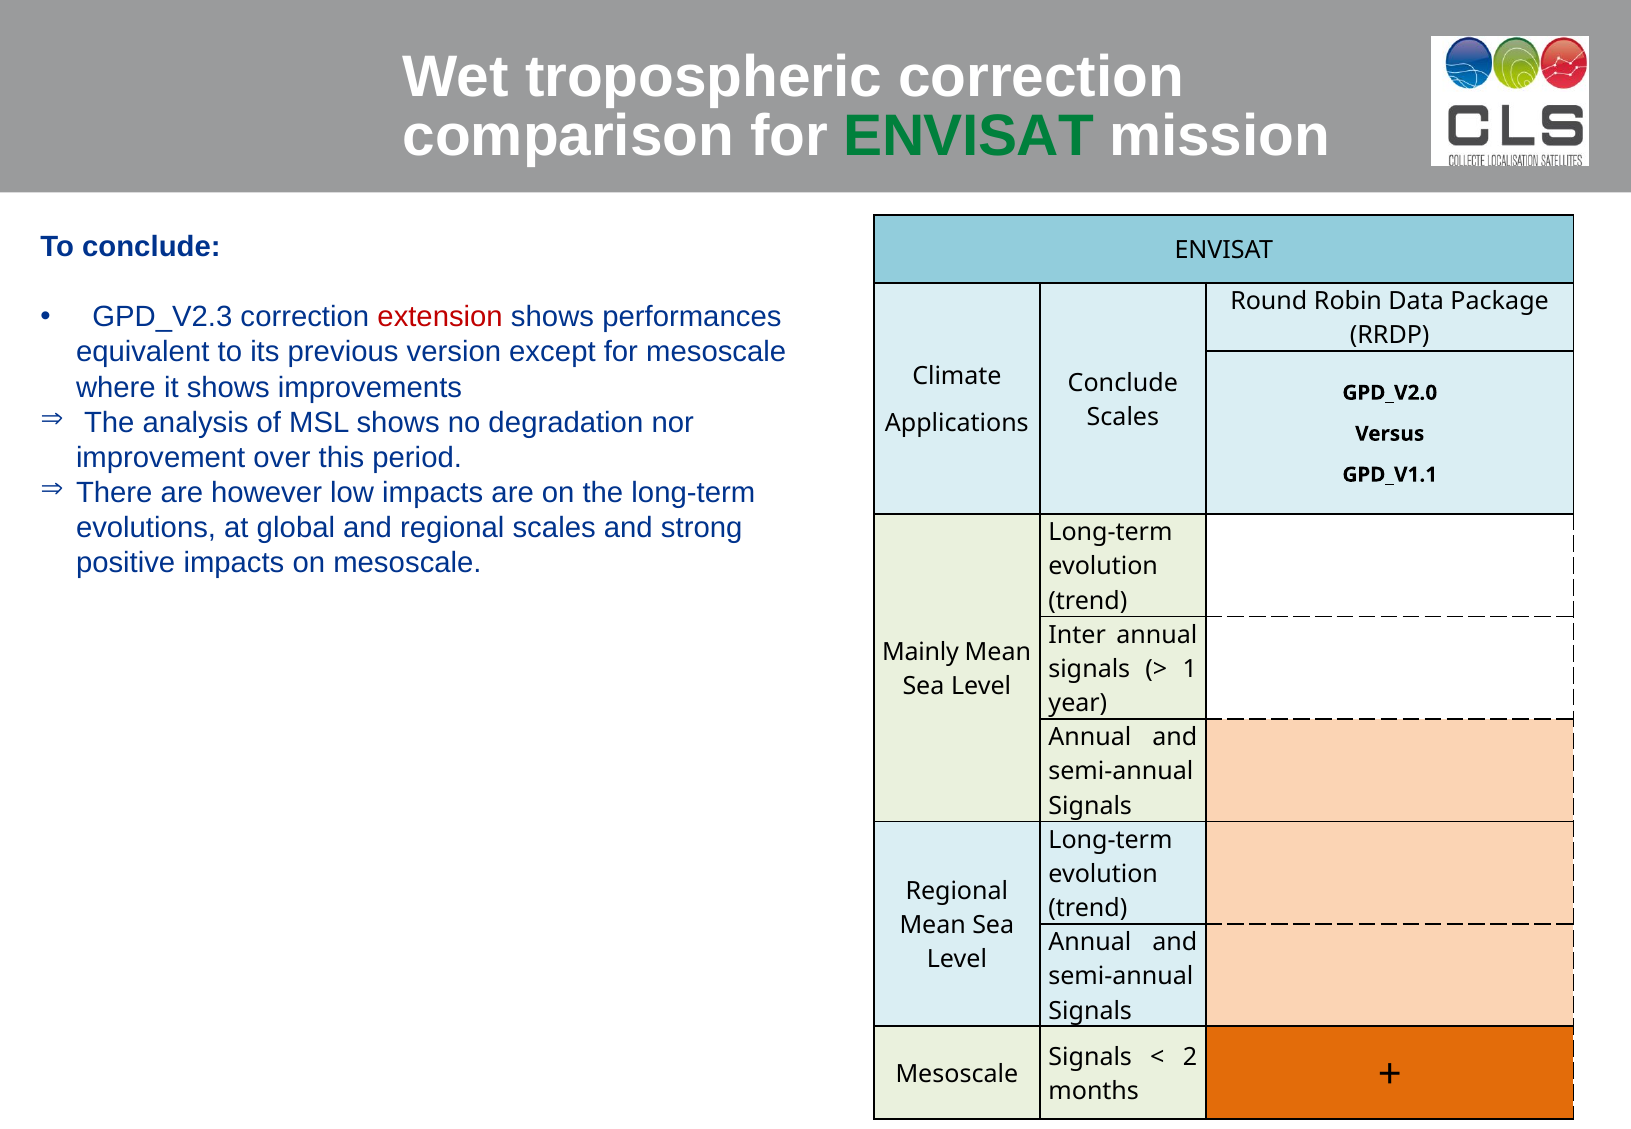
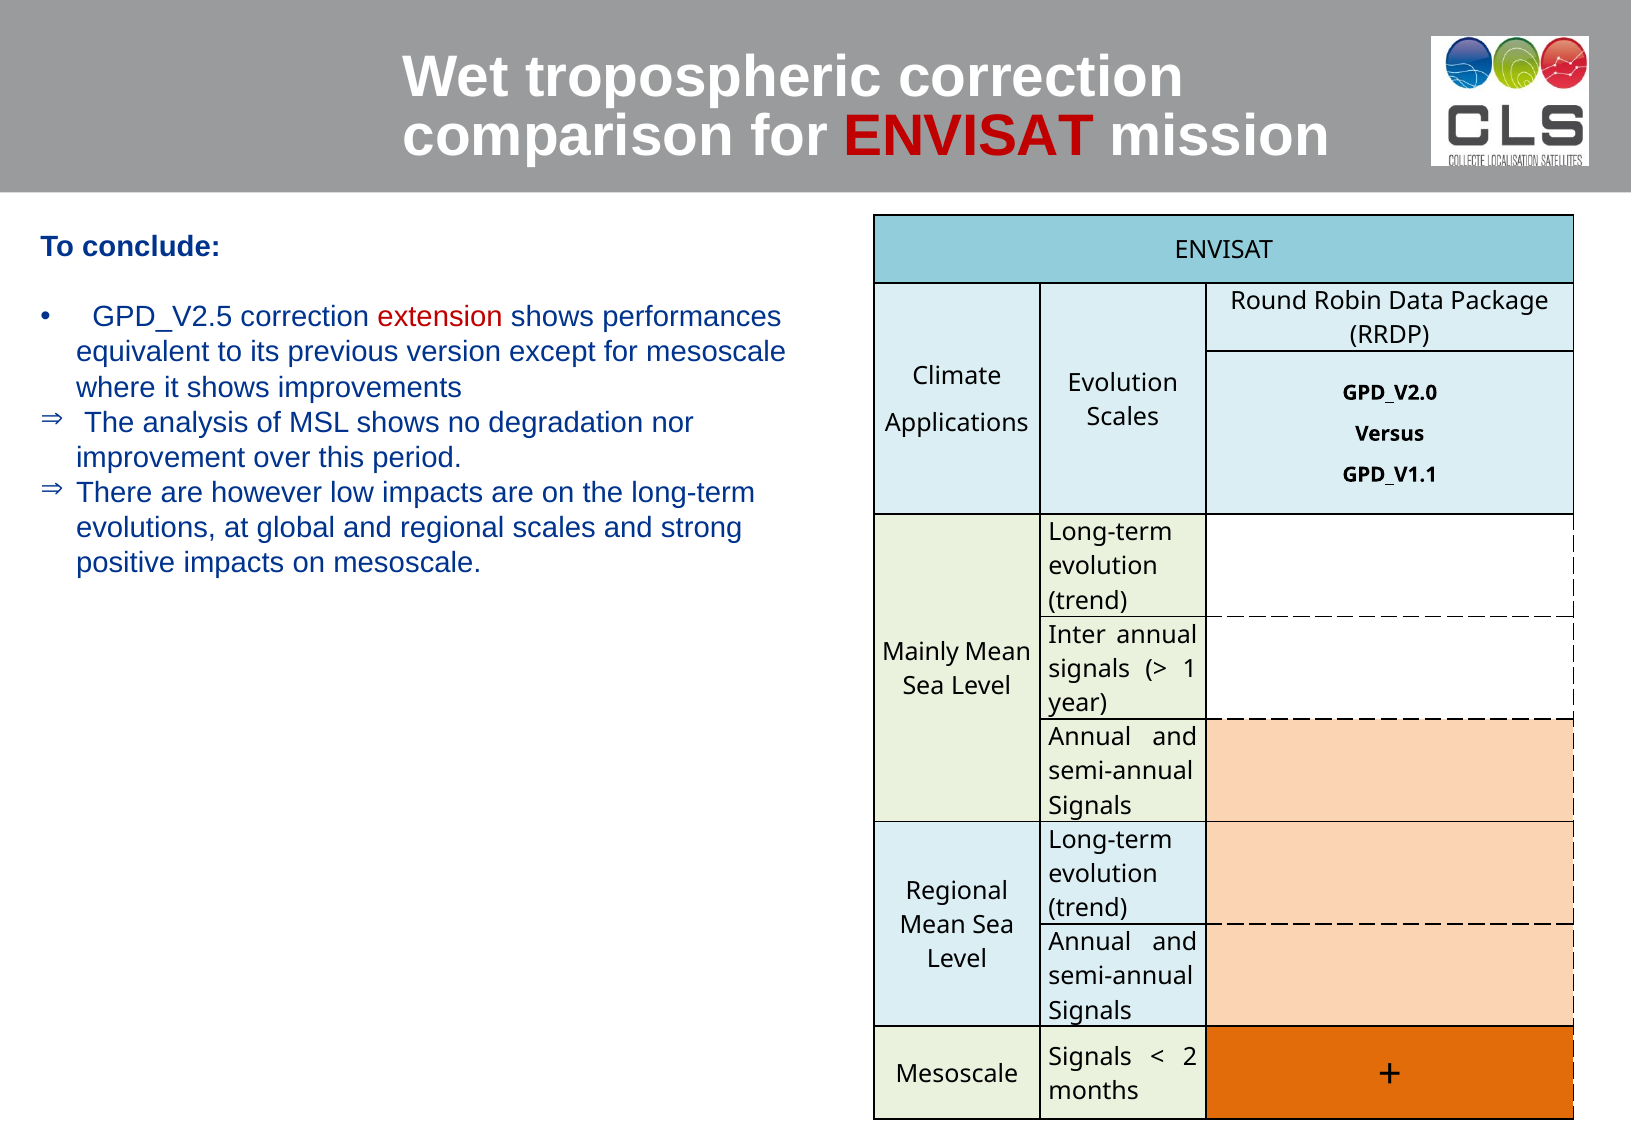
ENVISAT at (969, 137) colour: green -> red
GPD_V2.3: GPD_V2.3 -> GPD_V2.5
Conclude at (1123, 383): Conclude -> Evolution
